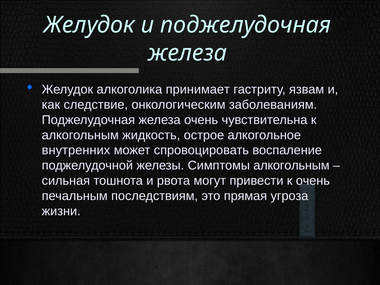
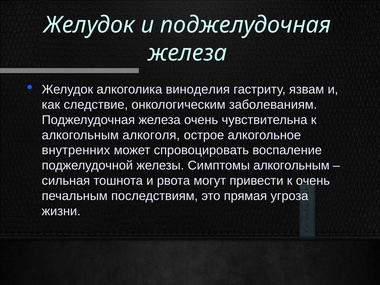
принимает: принимает -> виноделия
жидкость: жидкость -> алкоголя
